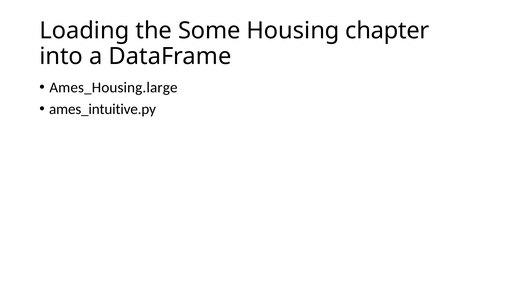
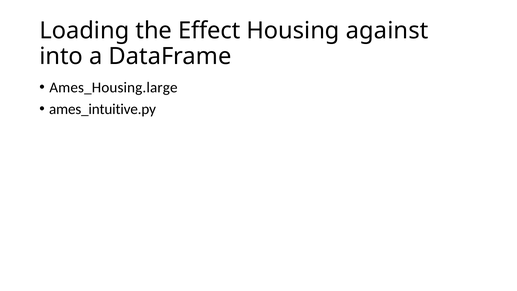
Some: Some -> Effect
chapter: chapter -> against
